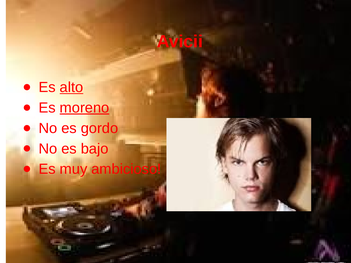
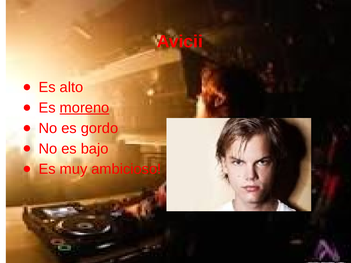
alto underline: present -> none
